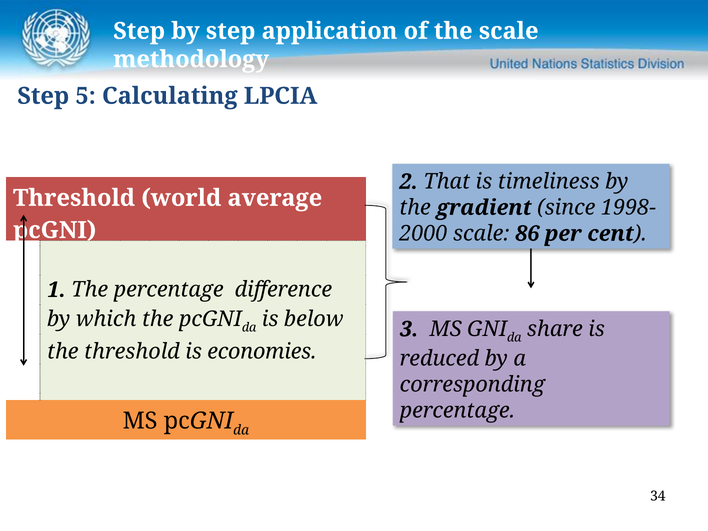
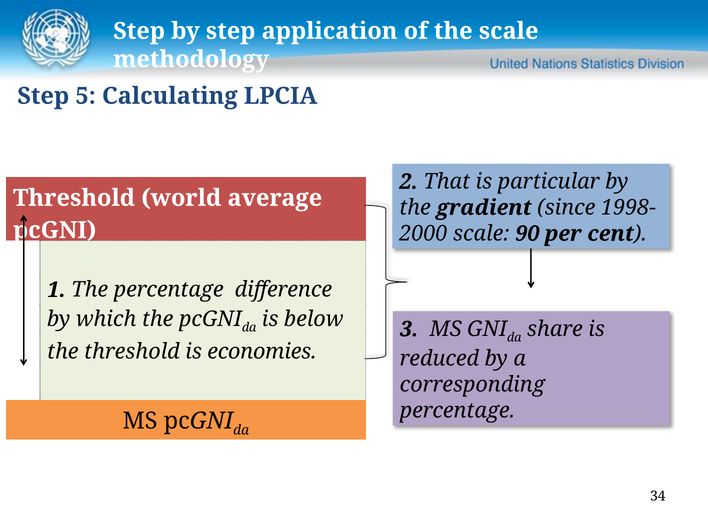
timeliness: timeliness -> particular
86: 86 -> 90
